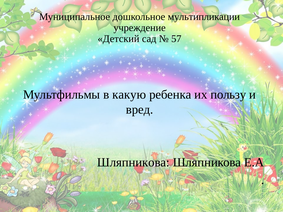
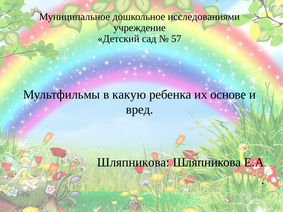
мультипликации: мультипликации -> исследованиями
пользу: пользу -> основе
